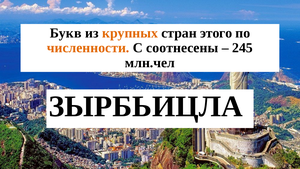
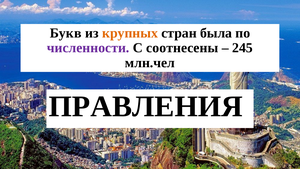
этого: этого -> была
численности colour: orange -> purple
ЗЫРБЬИЦЛА: ЗЫРБЬИЦЛА -> ПРАВЛЕНИЯ
